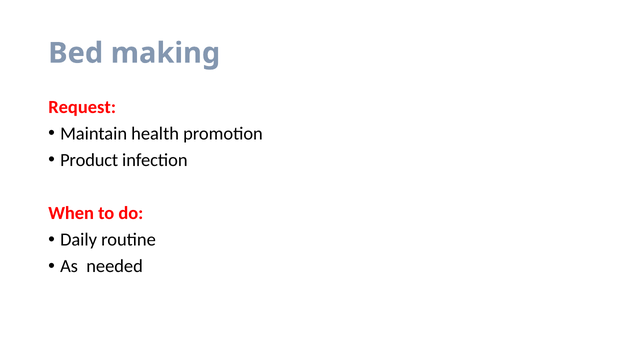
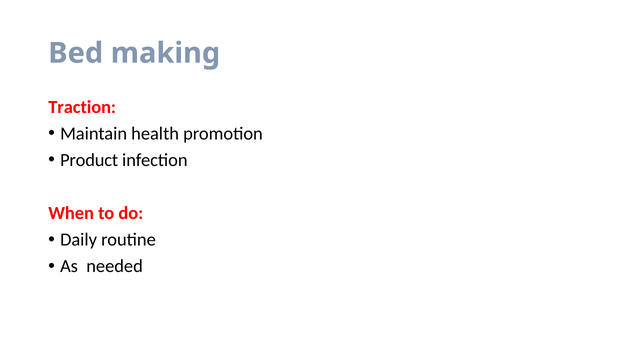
Request: Request -> Traction
